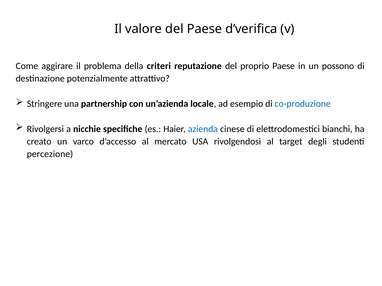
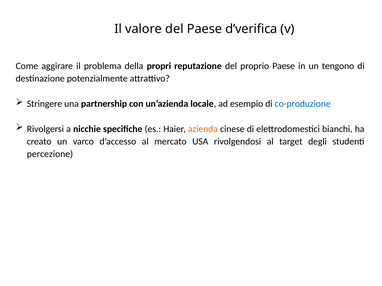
criteri: criteri -> propri
possono: possono -> tengono
azienda colour: blue -> orange
